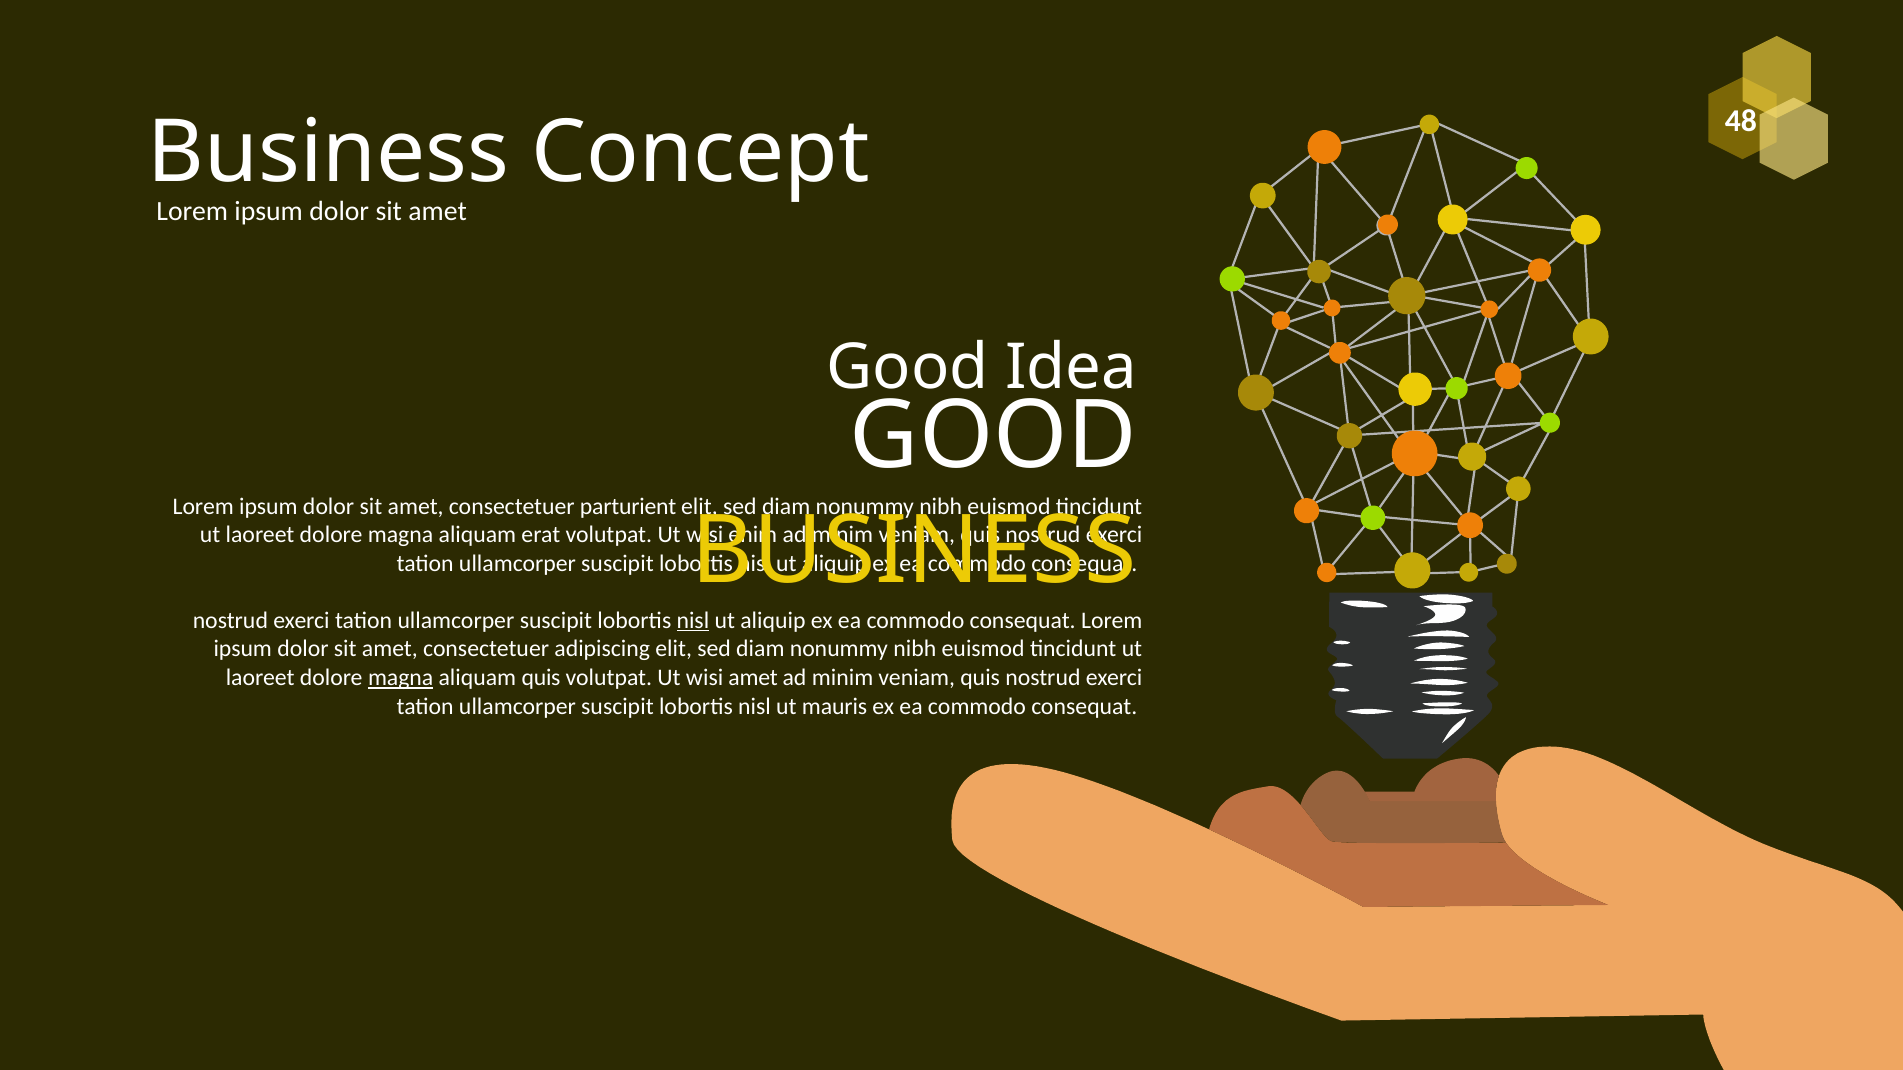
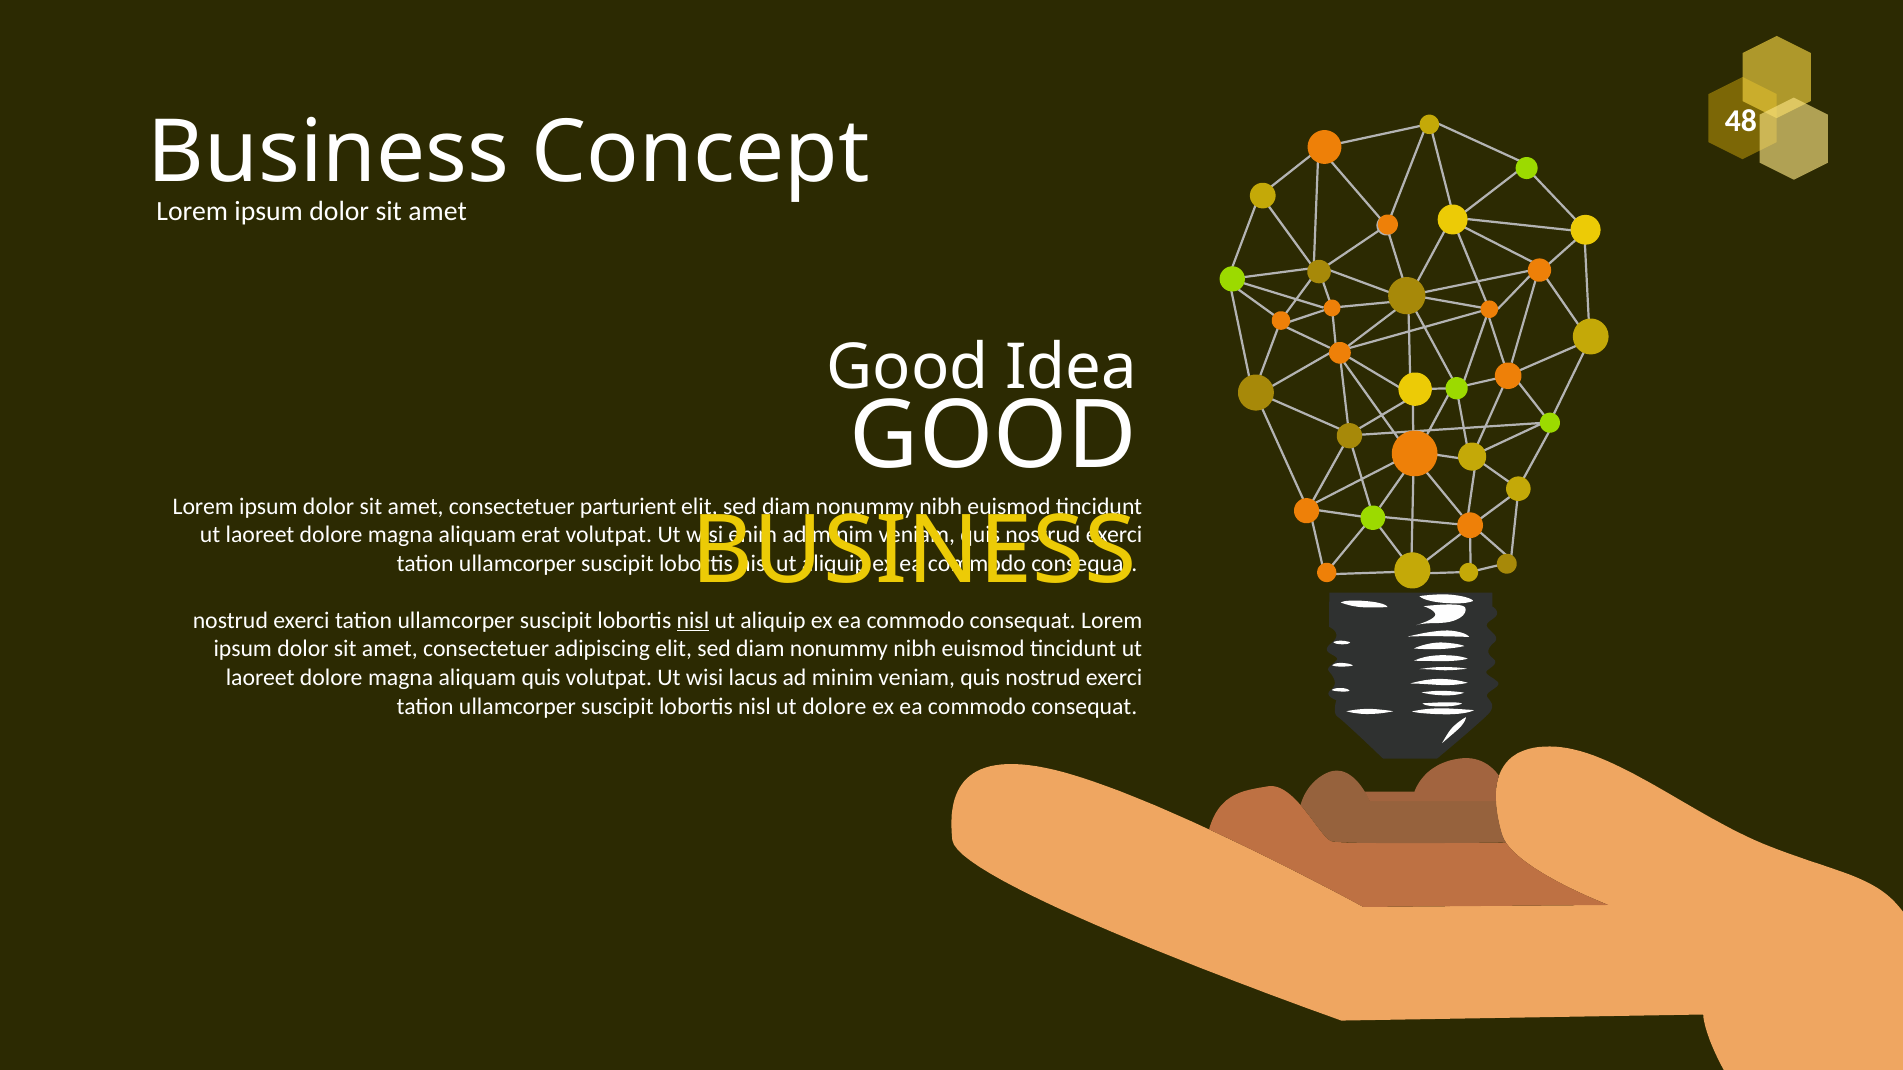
magna at (401, 678) underline: present -> none
wisi amet: amet -> lacus
ut mauris: mauris -> dolore
